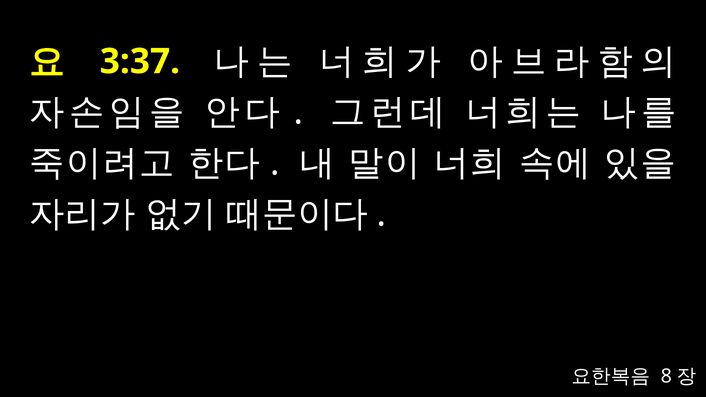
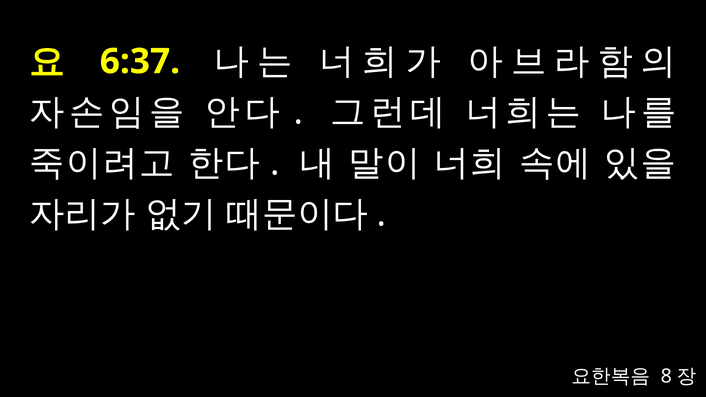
3:37: 3:37 -> 6:37
